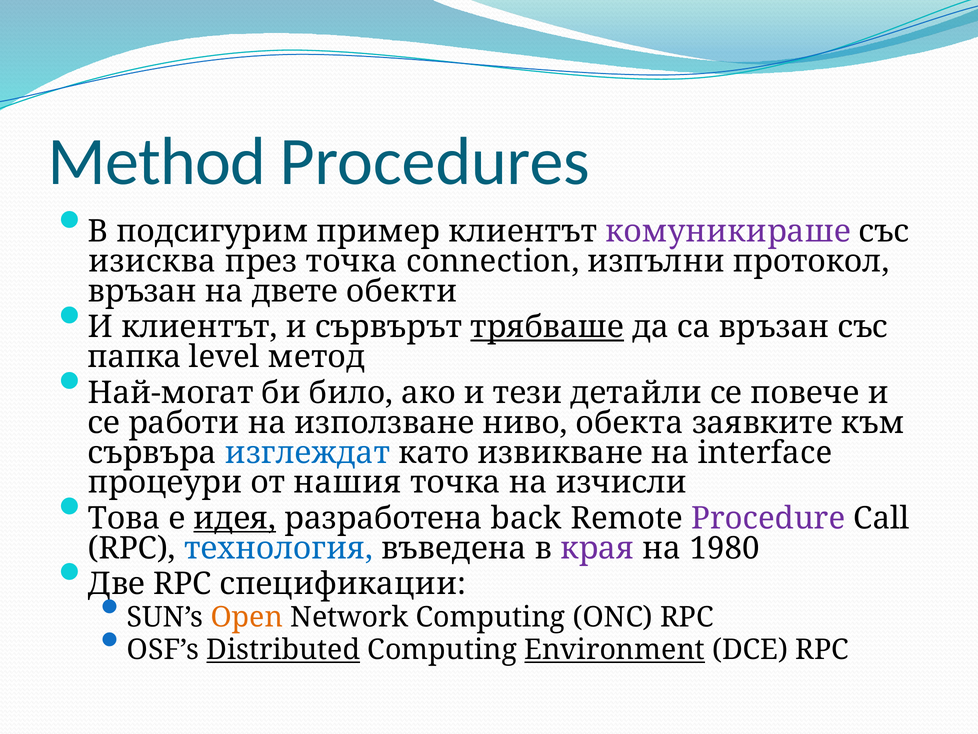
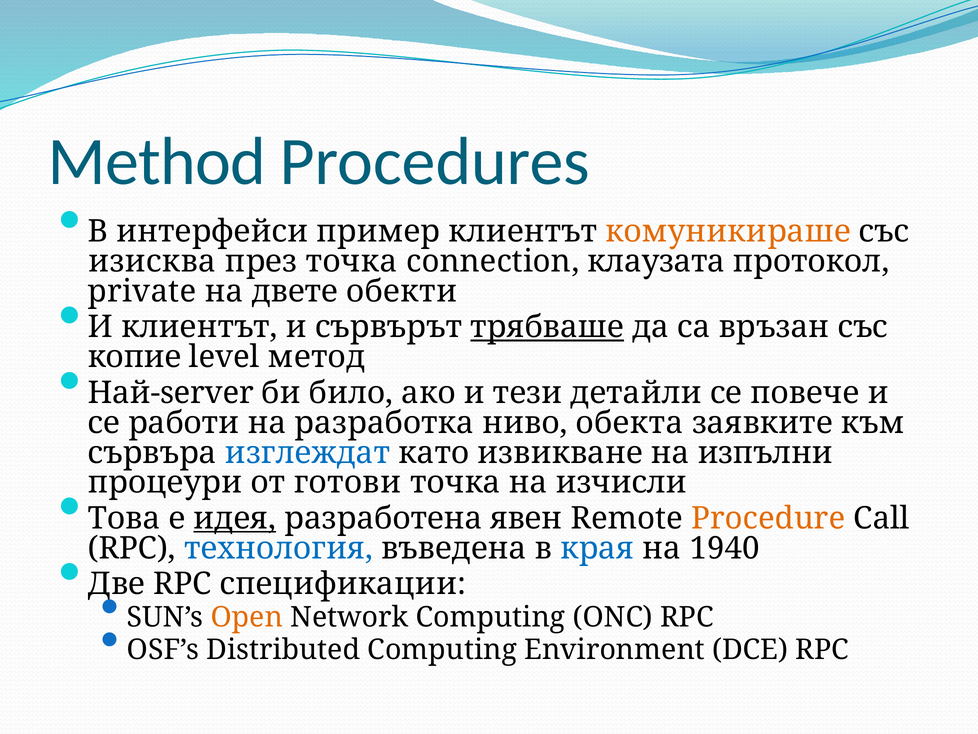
подсигурим: подсигурим -> интерфейси
комуникираше colour: purple -> orange
изпълни: изпълни -> клаузата
връзан at (142, 291): връзан -> private
папка: папка -> копие
Най-могат: Най-могат -> Най-server
използване: използване -> разработка
interface: interface -> изпълни
нашия: нашия -> готови
back: back -> явен
Procedure colour: purple -> orange
края colour: purple -> blue
1980: 1980 -> 1940
Distributed underline: present -> none
Environment underline: present -> none
